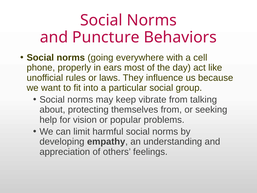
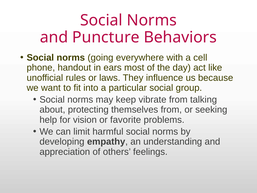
properly: properly -> handout
popular: popular -> favorite
